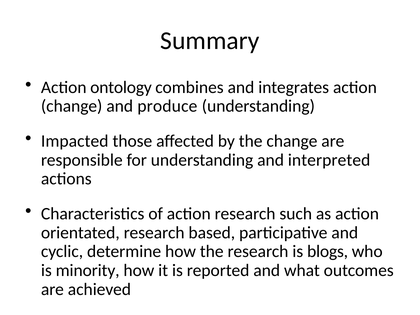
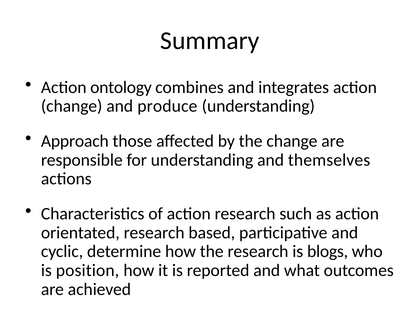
Impacted: Impacted -> Approach
interpreted: interpreted -> themselves
minority: minority -> position
